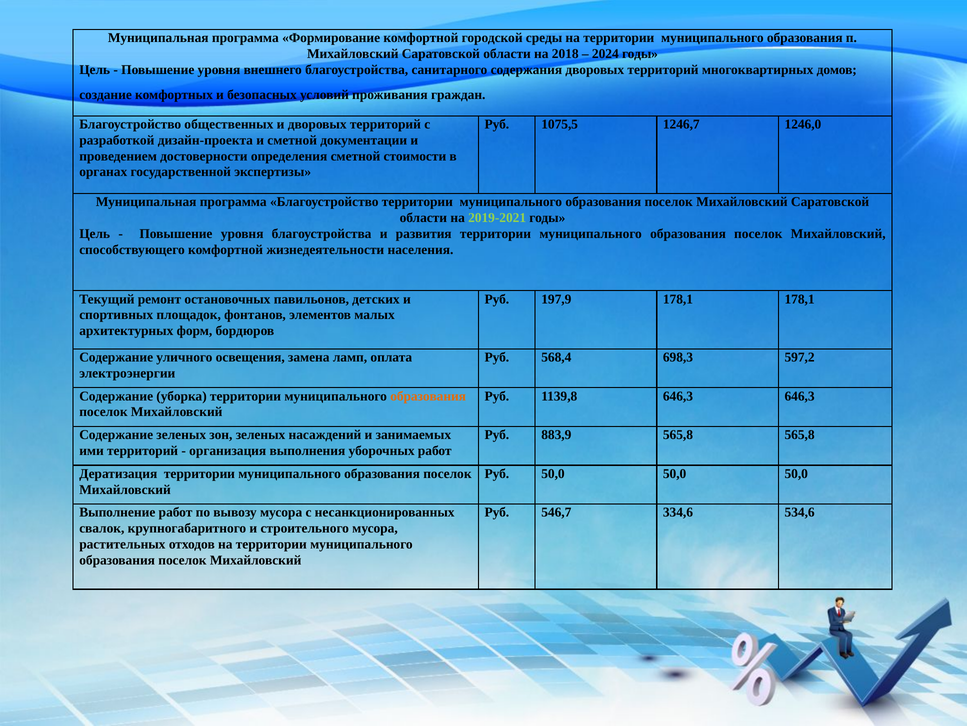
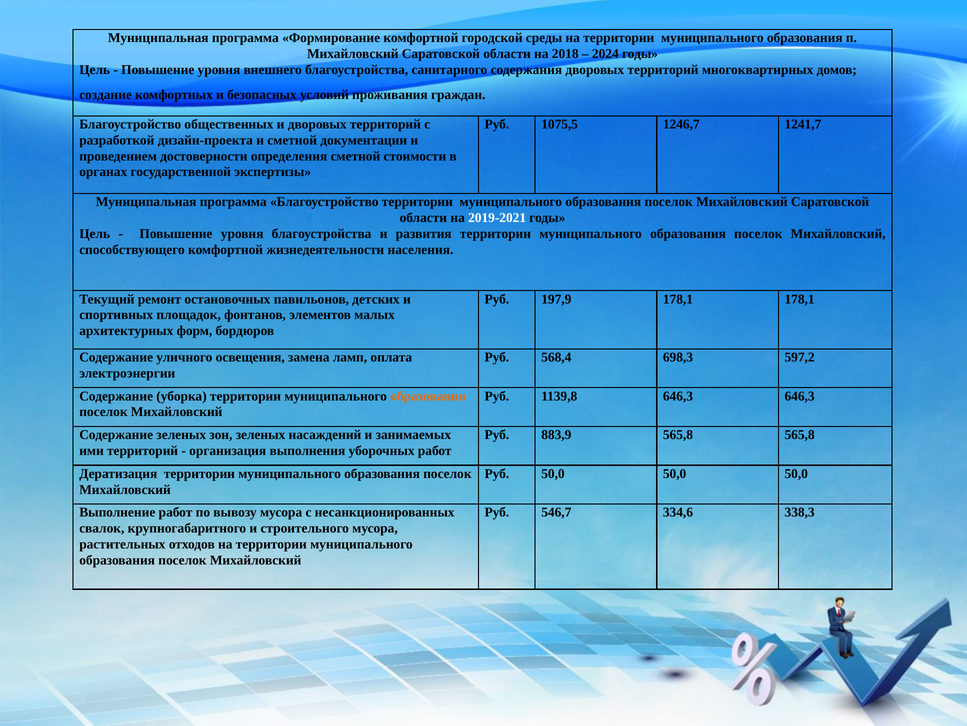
1246,0: 1246,0 -> 1241,7
2019-2021 colour: light green -> white
534,6: 534,6 -> 338,3
